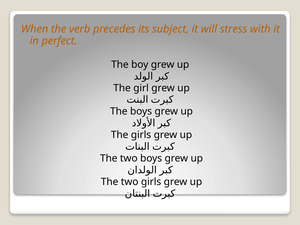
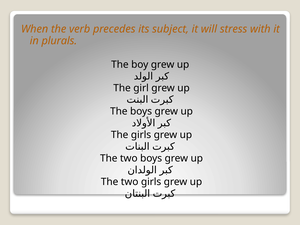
perfect: perfect -> plurals
